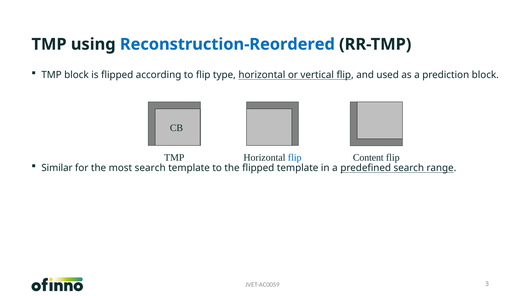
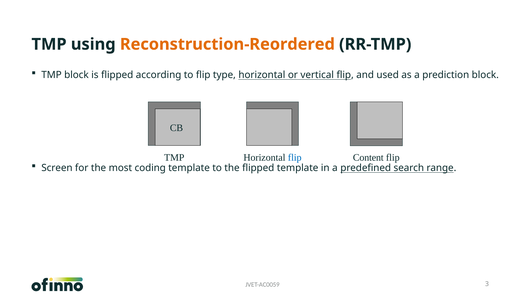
Reconstruction-Reordered colour: blue -> orange
Similar: Similar -> Screen
most search: search -> coding
